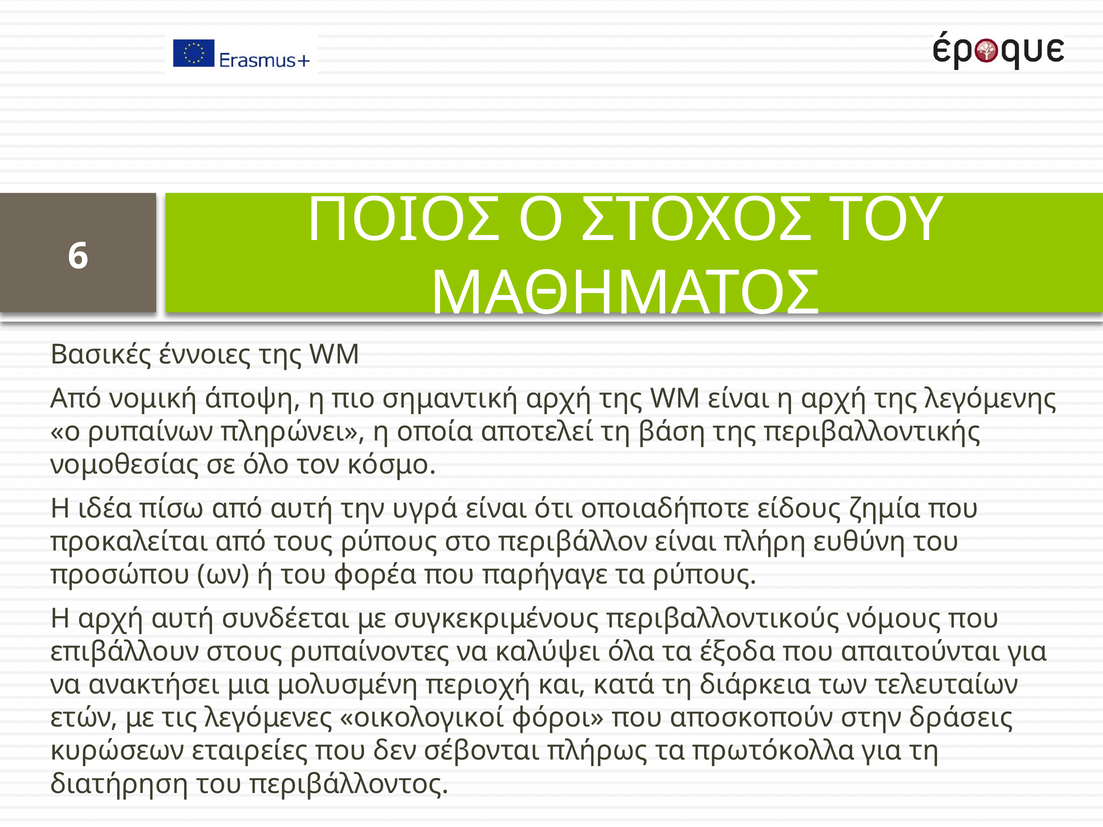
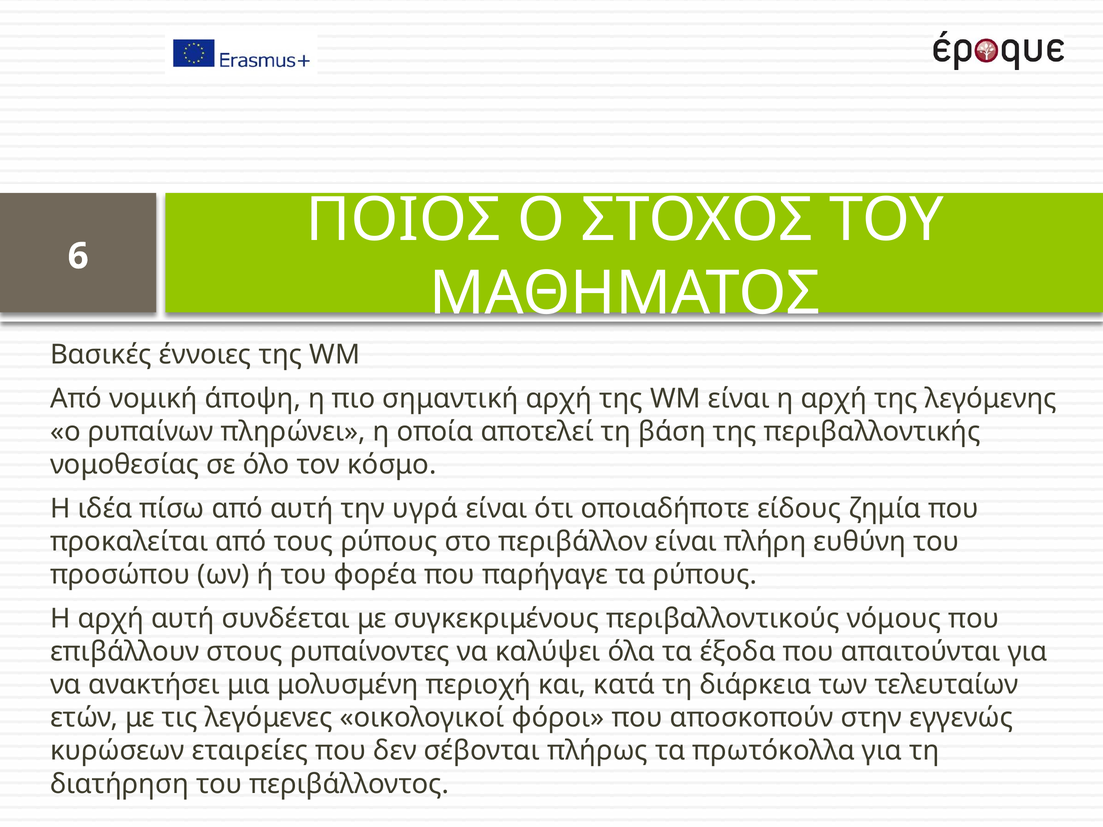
δράσεις: δράσεις -> εγγενώς
